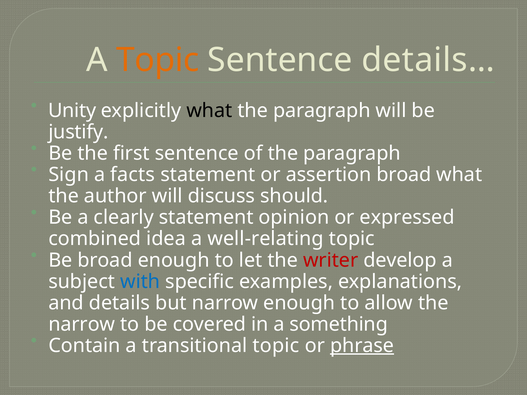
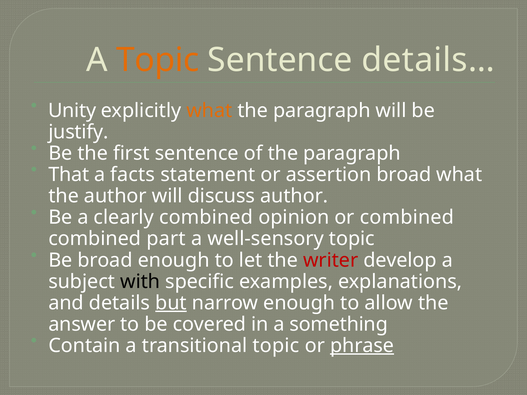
what at (209, 111) colour: black -> orange
Sign: Sign -> That
discuss should: should -> author
clearly statement: statement -> combined
or expressed: expressed -> combined
idea: idea -> part
well-relating: well-relating -> well-sensory
with colour: blue -> black
but underline: none -> present
narrow at (82, 324): narrow -> answer
